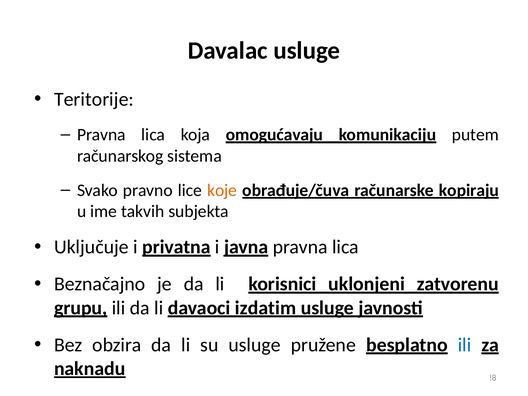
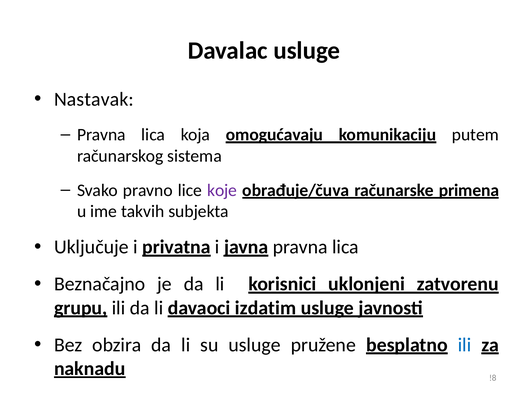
Teritorije: Teritorije -> Nastavak
koje colour: orange -> purple
kopiraju: kopiraju -> primena
